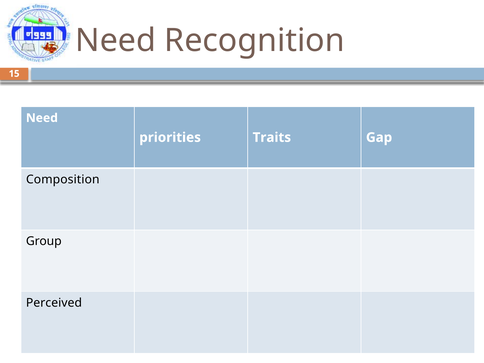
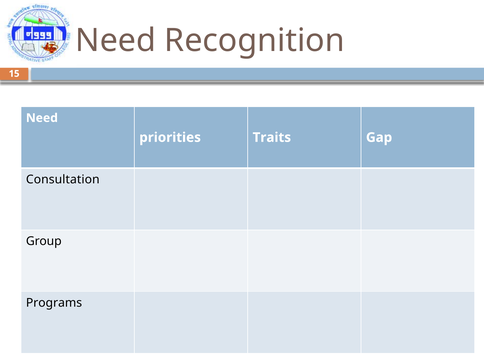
Composition: Composition -> Consultation
Perceived: Perceived -> Programs
